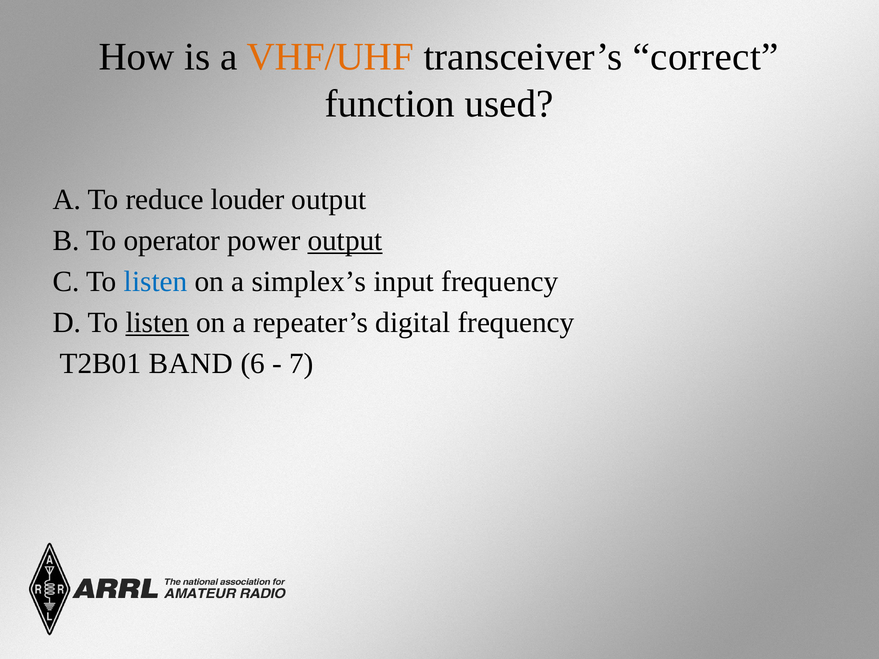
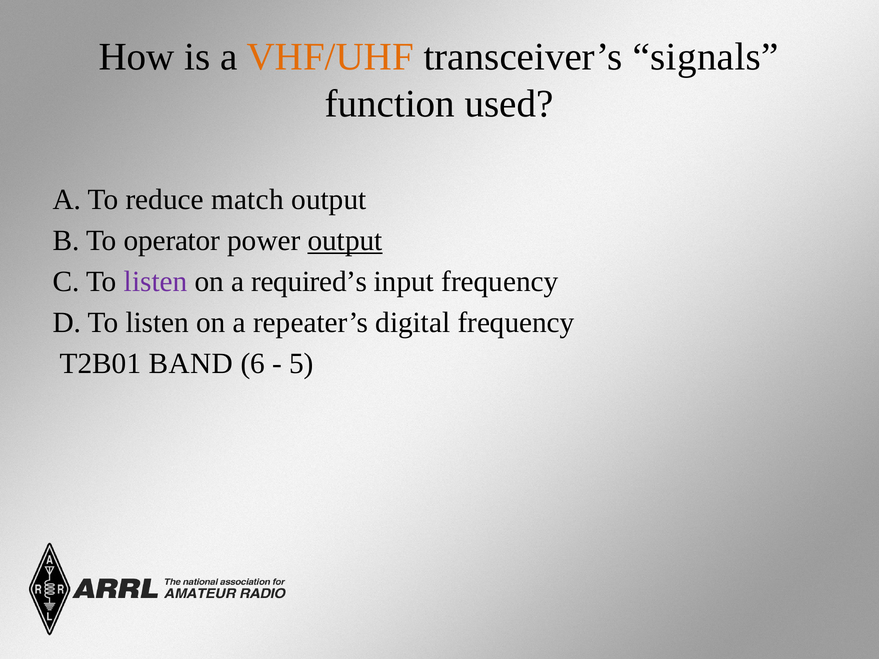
correct: correct -> signals
louder: louder -> match
listen at (156, 282) colour: blue -> purple
simplex’s: simplex’s -> required’s
listen at (157, 323) underline: present -> none
7: 7 -> 5
